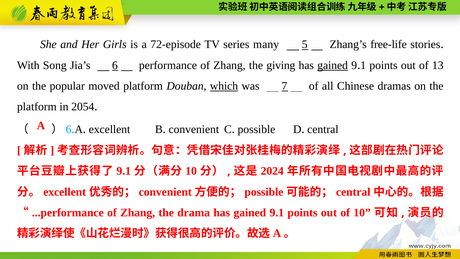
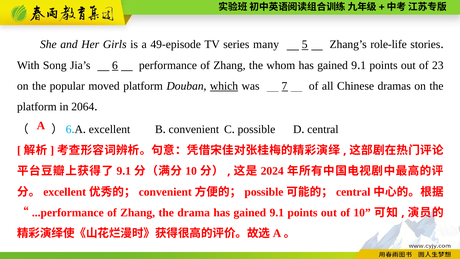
72-episode: 72-episode -> 49-episode
free-life: free-life -> role-life
giving: giving -> whom
gained at (333, 65) underline: present -> none
13: 13 -> 23
2054: 2054 -> 2064
